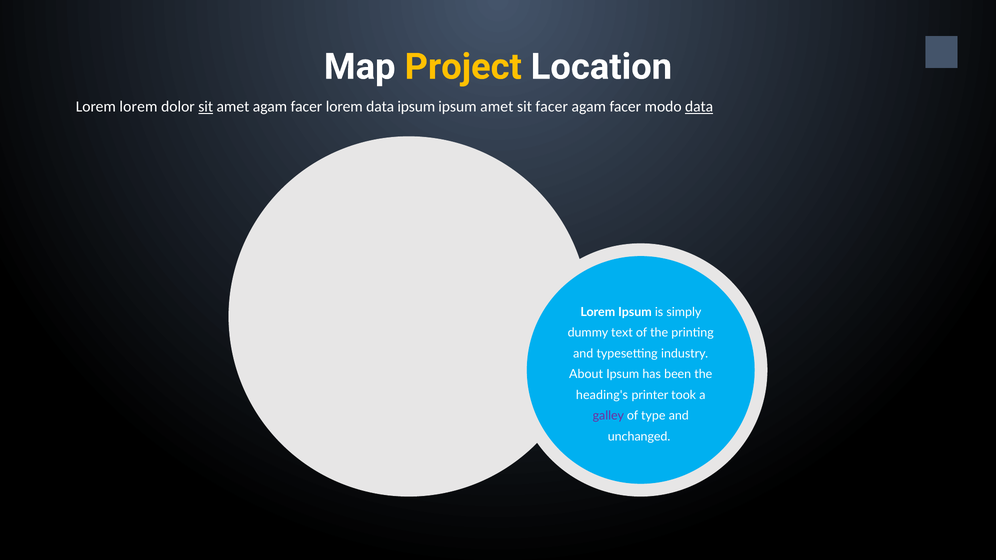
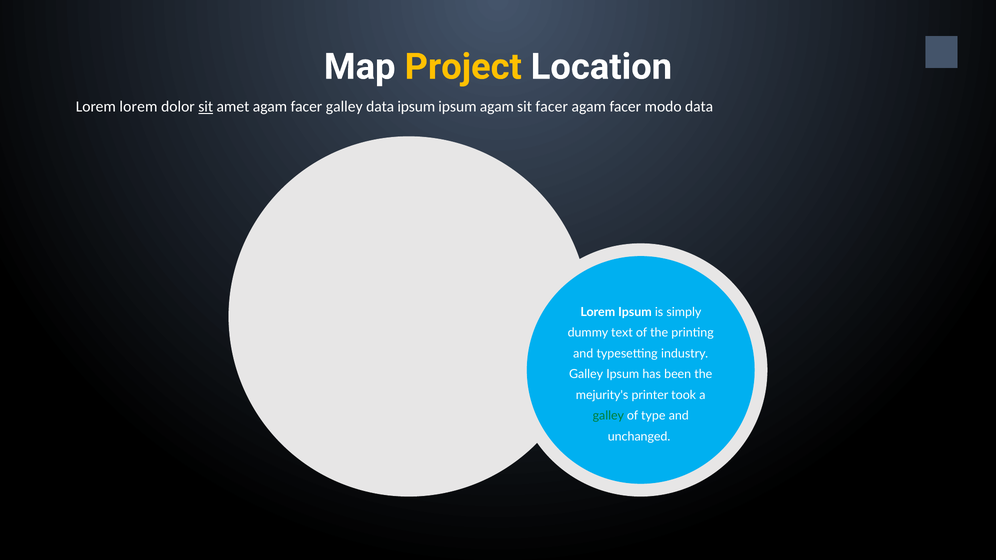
facer lorem: lorem -> galley
ipsum amet: amet -> agam
data at (699, 107) underline: present -> none
About at (586, 374): About -> Galley
heading's: heading's -> mejurity's
galley at (608, 416) colour: purple -> green
